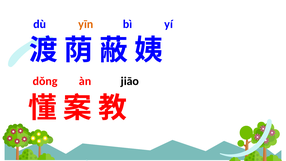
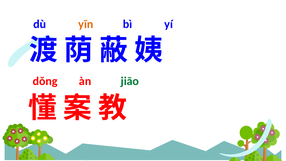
jiāo colour: black -> green
